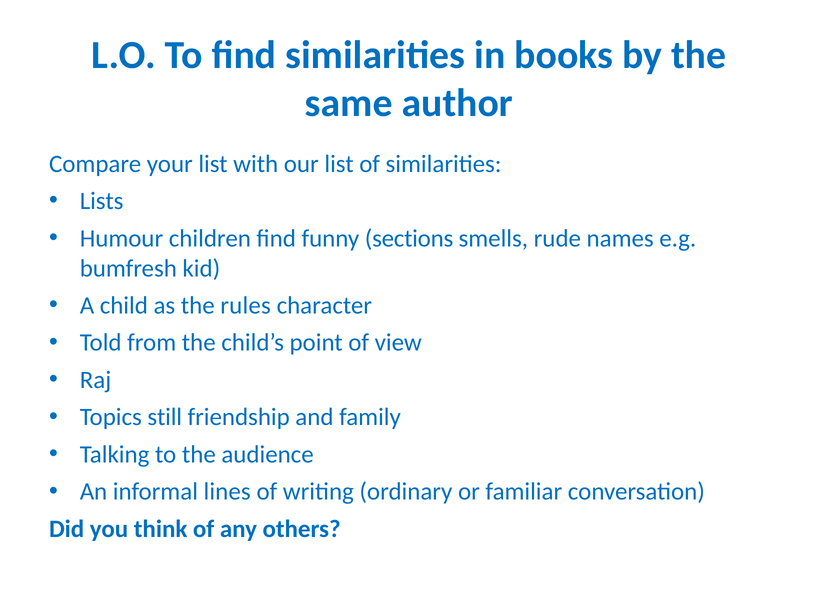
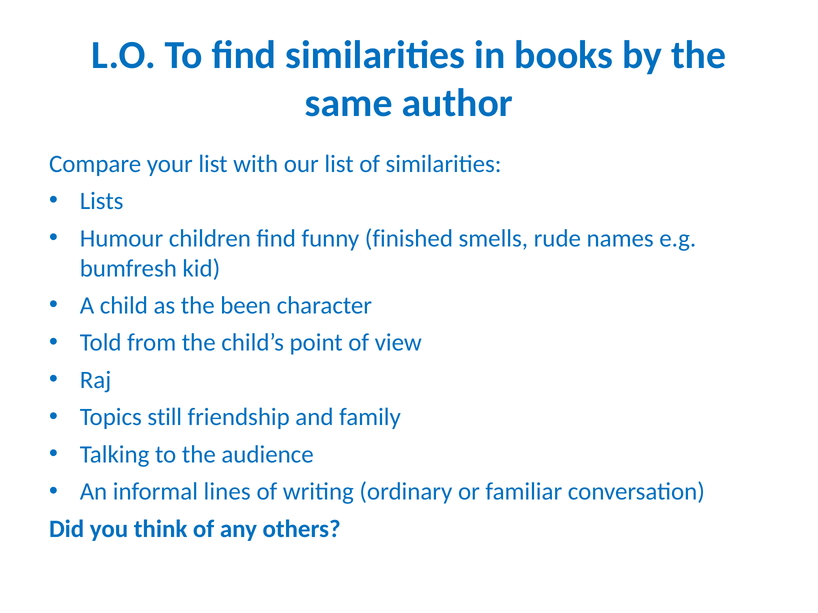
sections: sections -> finished
rules: rules -> been
